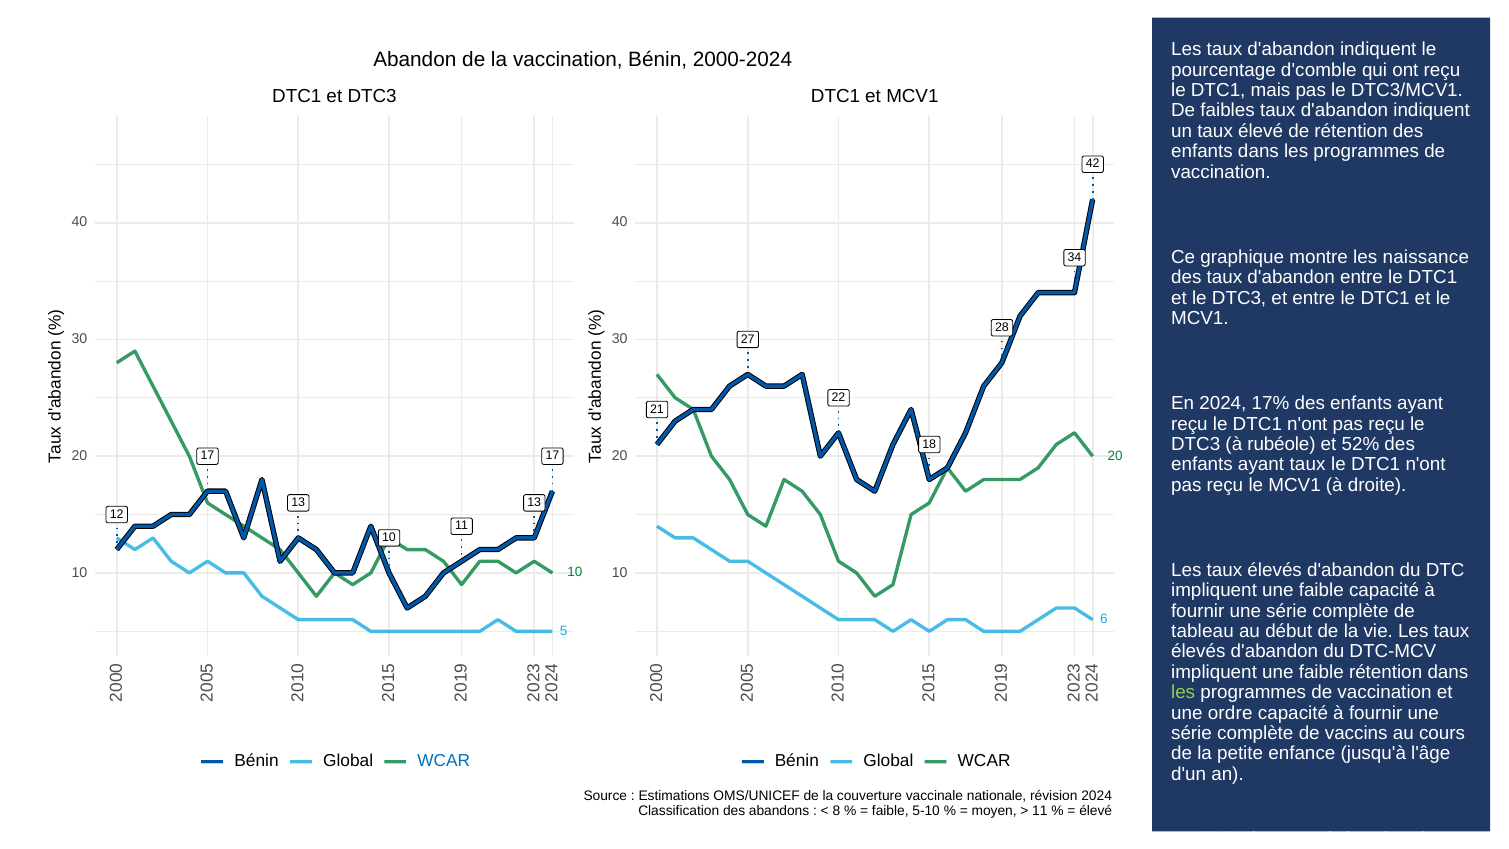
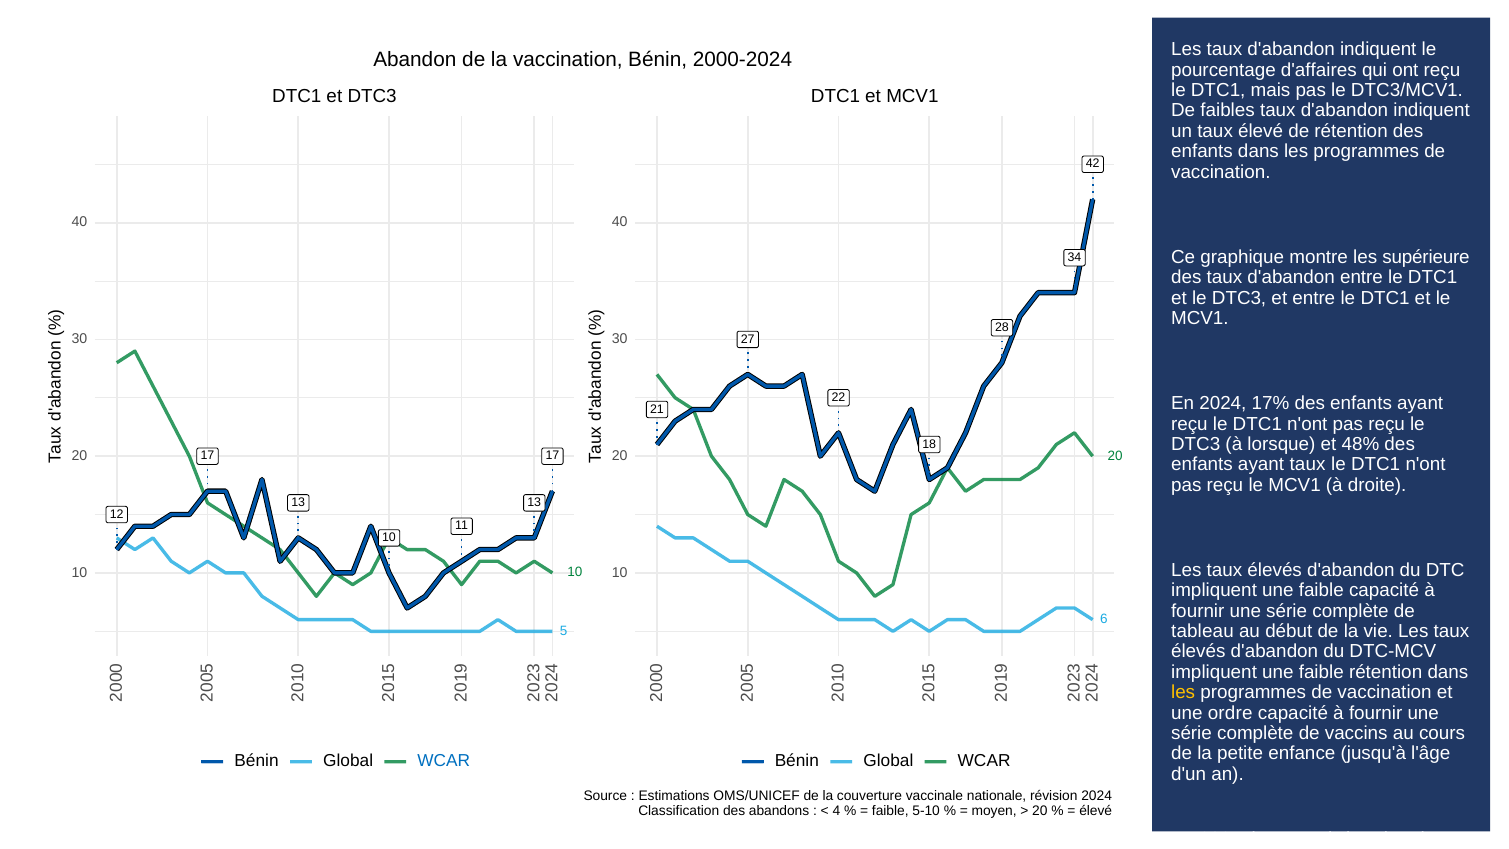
d'comble: d'comble -> d'affaires
naissance: naissance -> supérieure
rubéole: rubéole -> lorsque
52%: 52% -> 48%
les at (1183, 692) colour: light green -> yellow
8 at (836, 810): 8 -> 4
11 at (1040, 810): 11 -> 20
